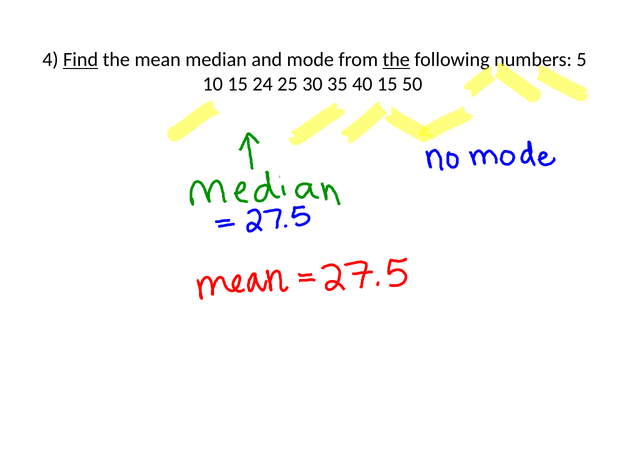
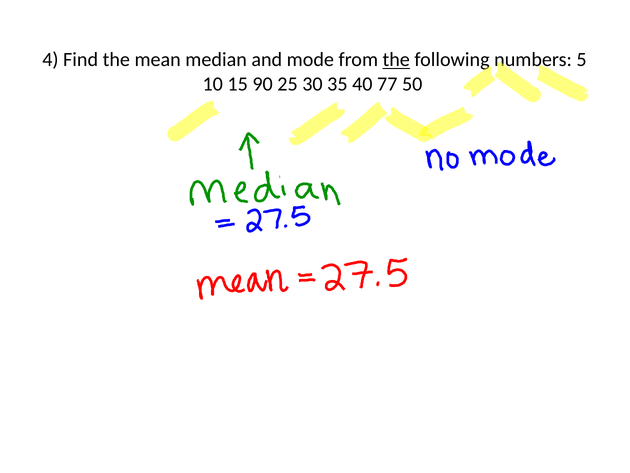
Find underline: present -> none
24: 24 -> 90
40 15: 15 -> 77
